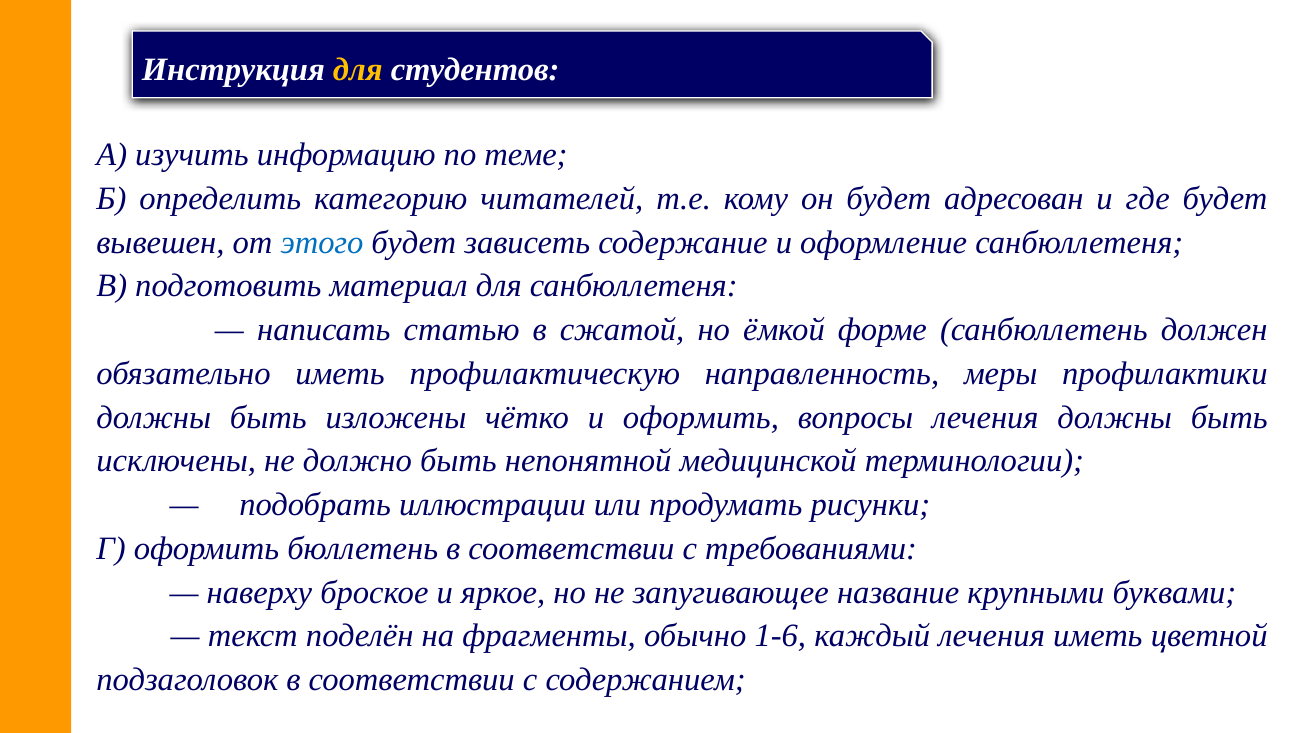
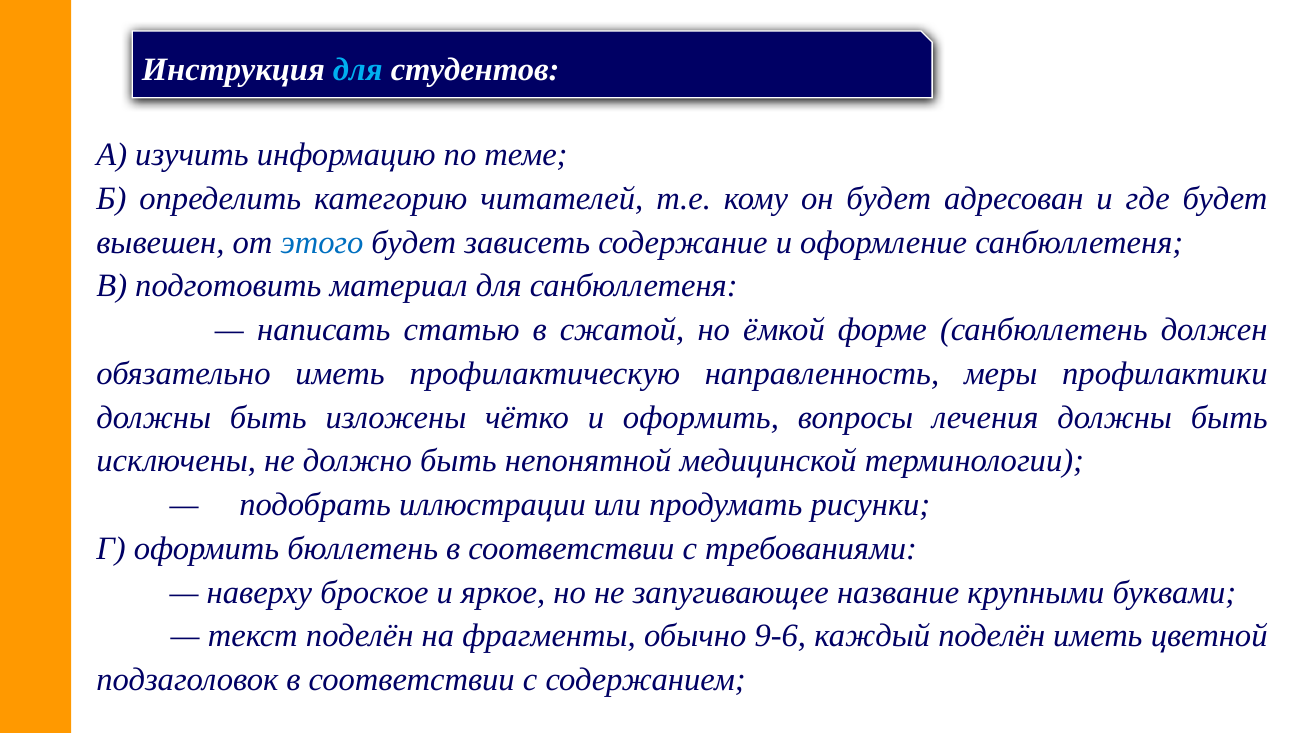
для at (358, 69) colour: yellow -> light blue
1-6: 1-6 -> 9-6
каждый лечения: лечения -> поделён
